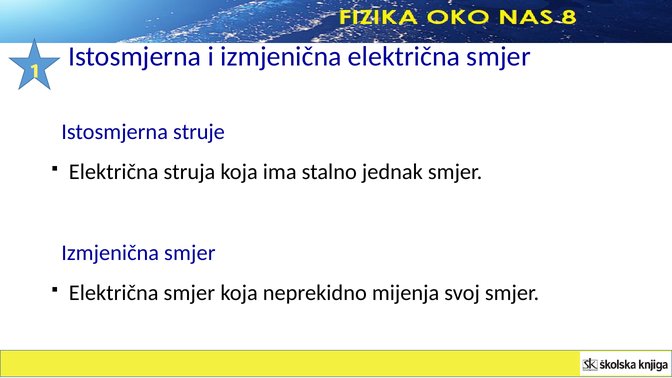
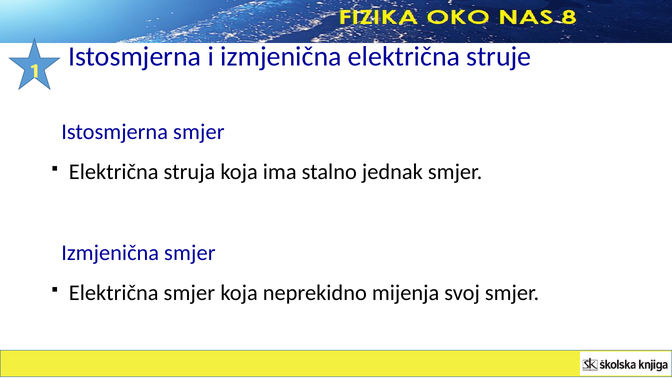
izmjenična električna smjer: smjer -> struje
Istosmjerna struje: struje -> smjer
